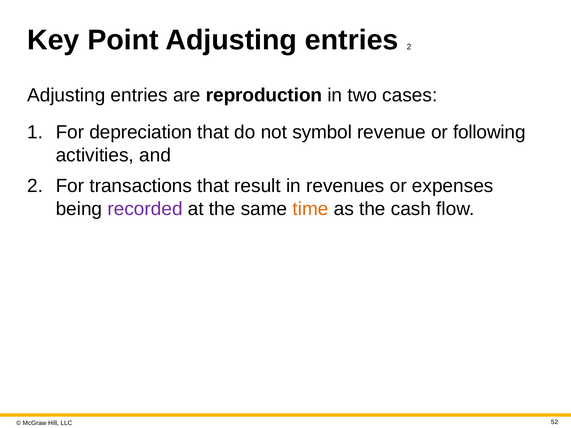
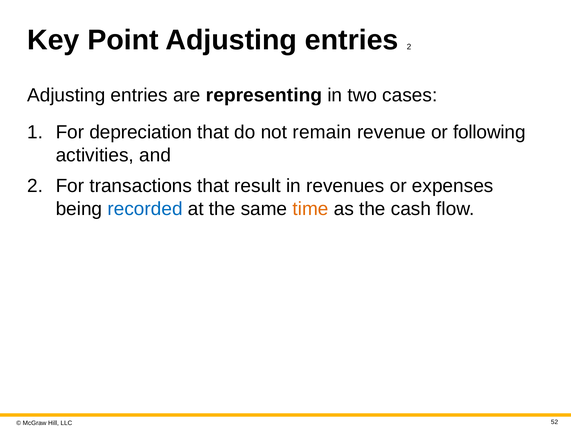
reproduction: reproduction -> representing
symbol: symbol -> remain
recorded colour: purple -> blue
